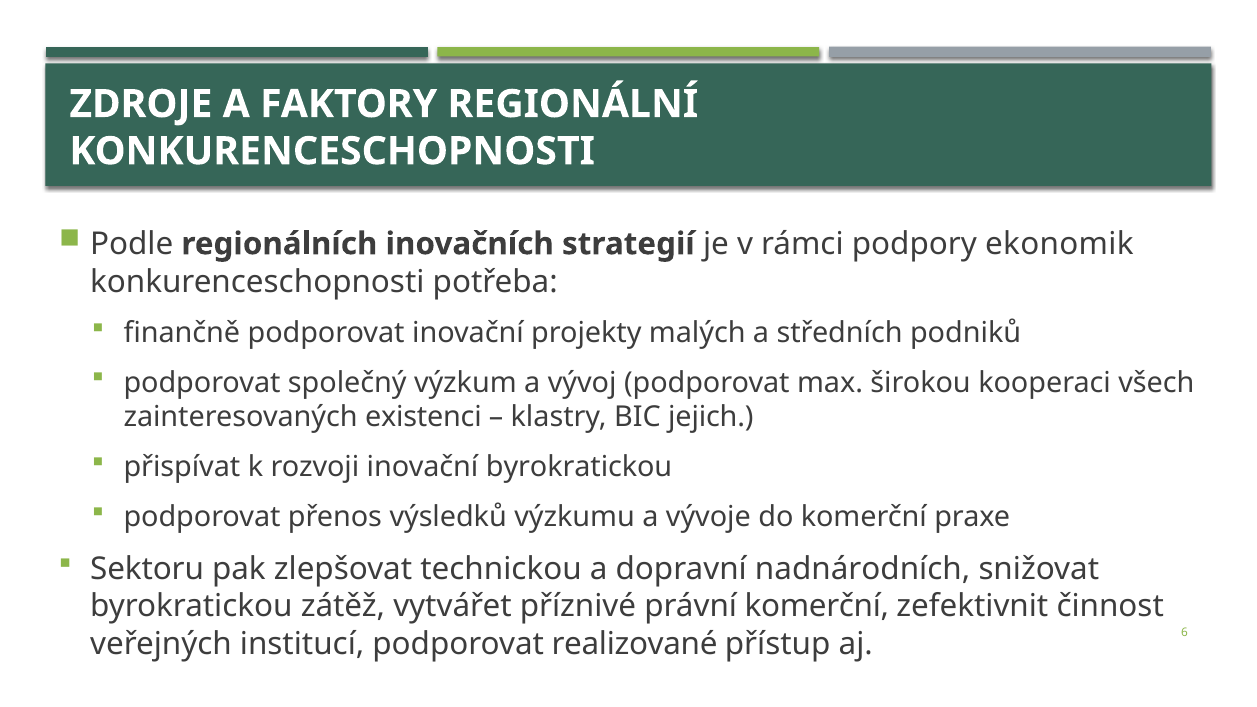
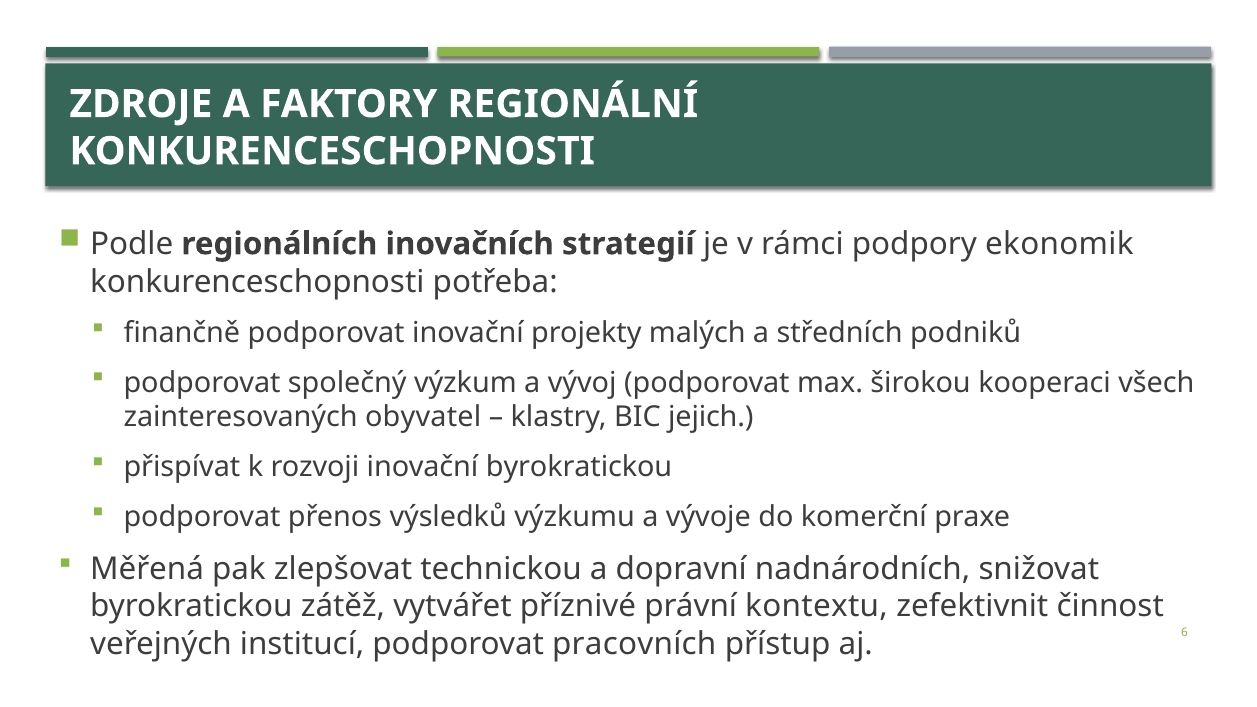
existenci: existenci -> obyvatel
Sektoru: Sektoru -> Měřená
právní komerční: komerční -> kontextu
realizované: realizované -> pracovních
